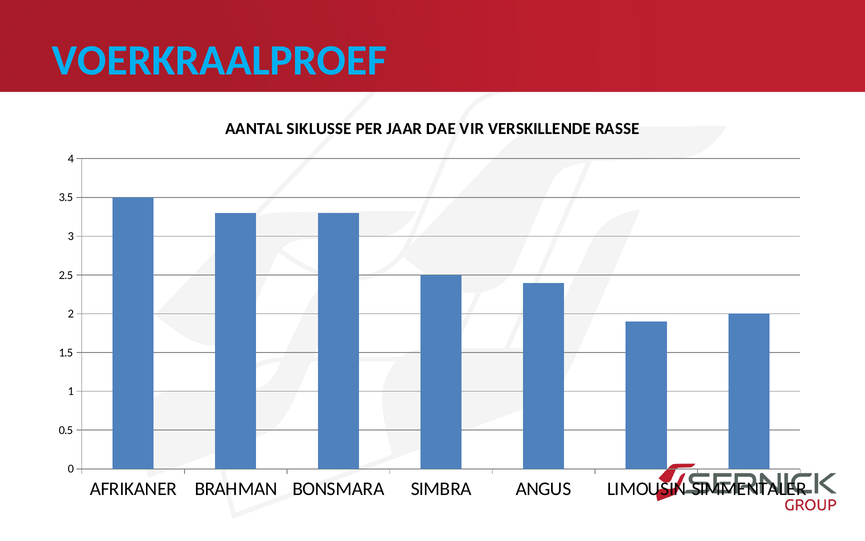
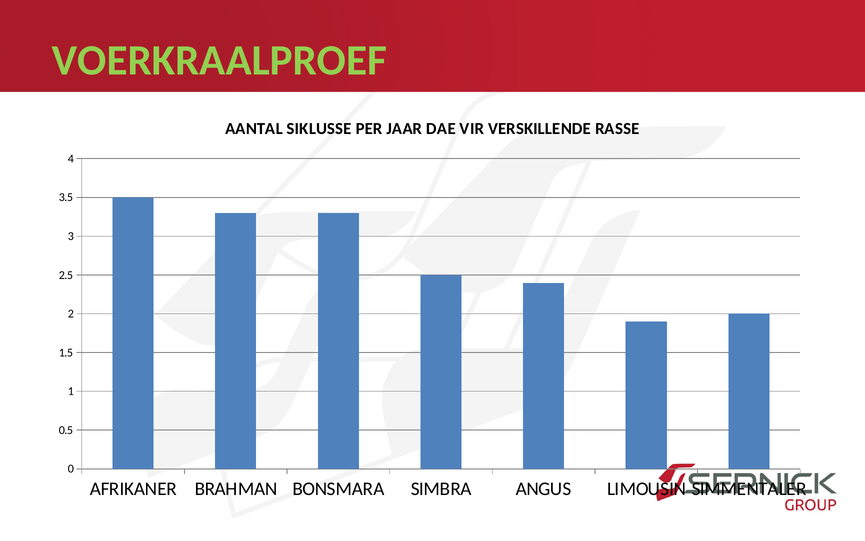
VOERKRAALPROEF colour: light blue -> light green
